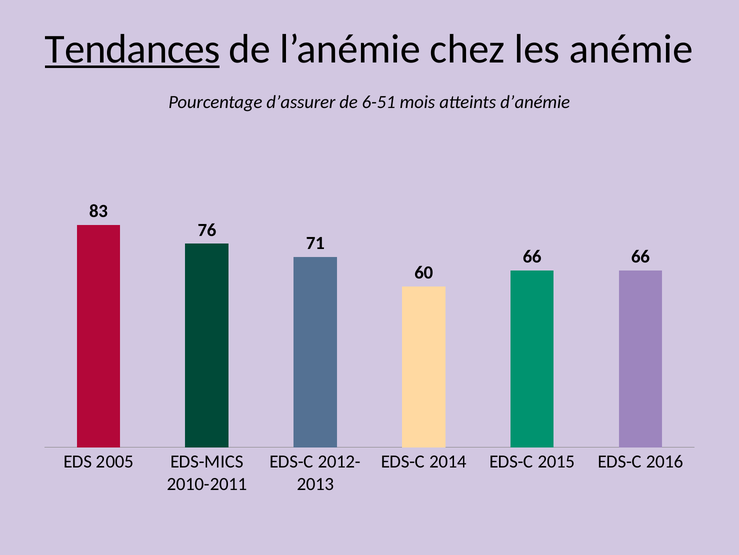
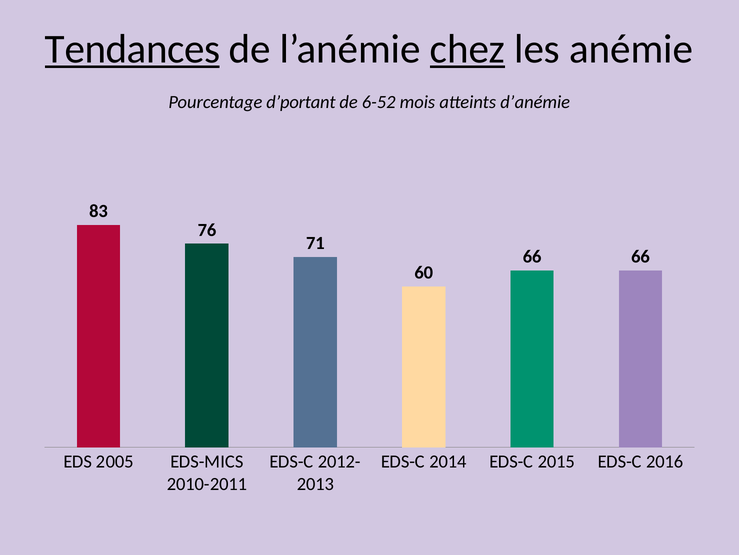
chez underline: none -> present
d’assurer: d’assurer -> d’portant
6-51: 6-51 -> 6-52
